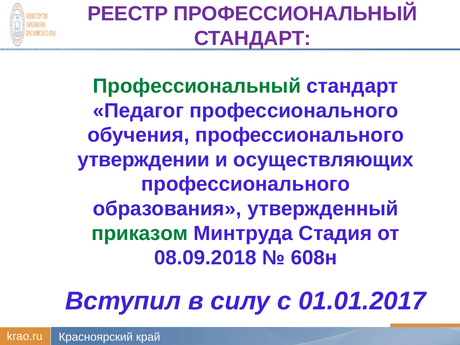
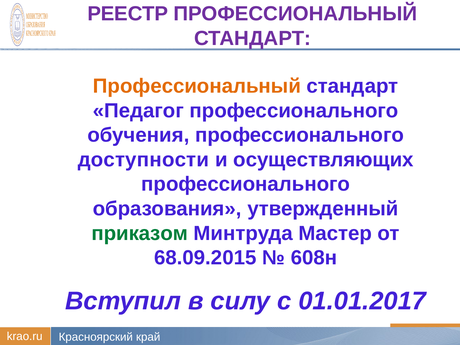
Профессиональный at (197, 86) colour: green -> orange
утверждении: утверждении -> доступности
Стадия: Стадия -> Мастер
08.09.2018: 08.09.2018 -> 68.09.2015
